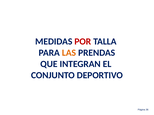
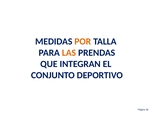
POR colour: red -> orange
